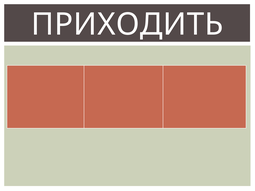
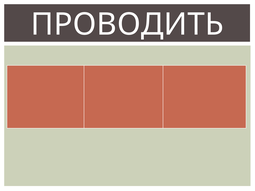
ПРИХОДИТЬ: ПРИХОДИТЬ -> ПРОВОДИТЬ
